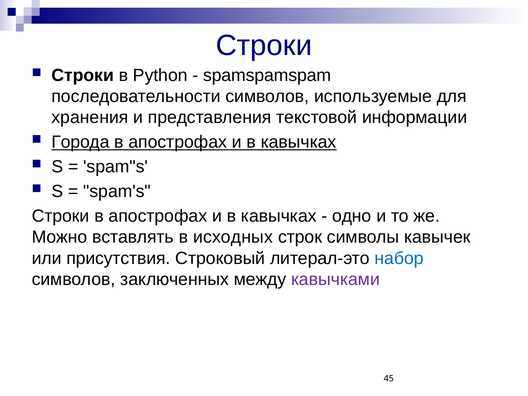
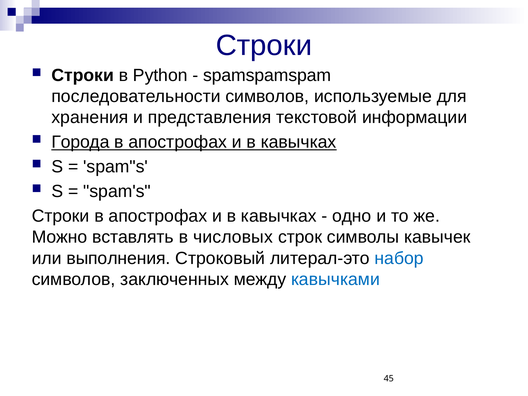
исходных: исходных -> числовых
присутствия: присутствия -> выполнения
кавычками colour: purple -> blue
